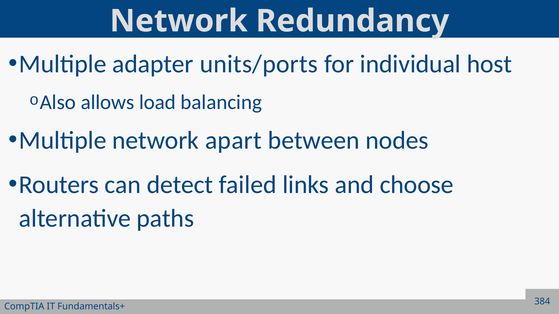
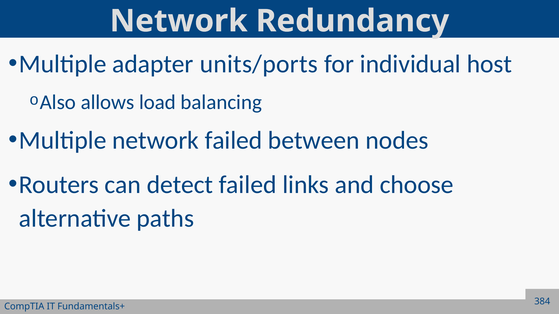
network apart: apart -> failed
